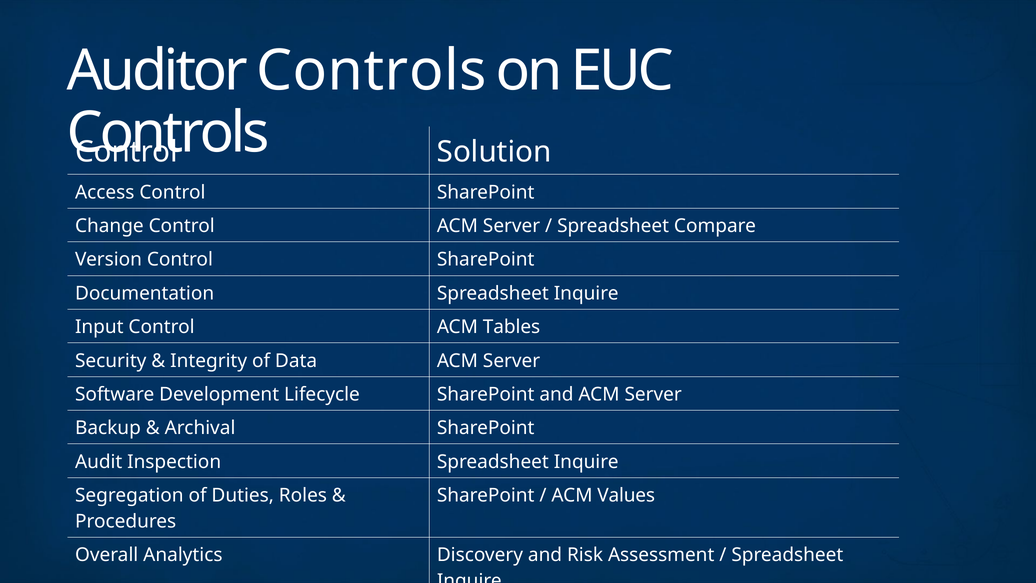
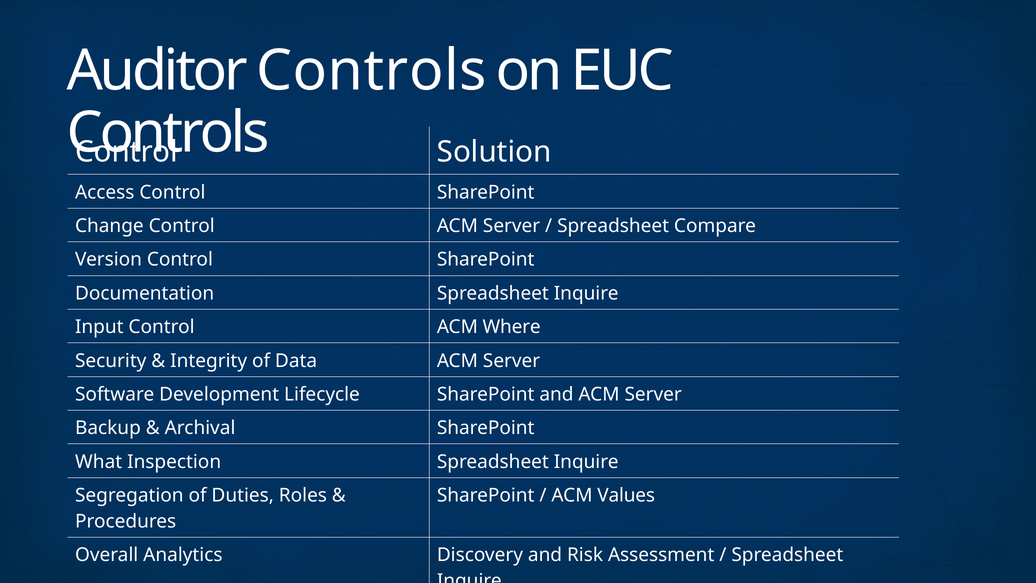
Tables: Tables -> Where
Audit: Audit -> What
